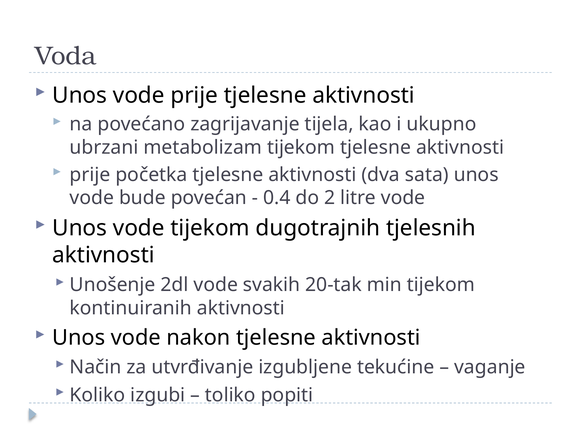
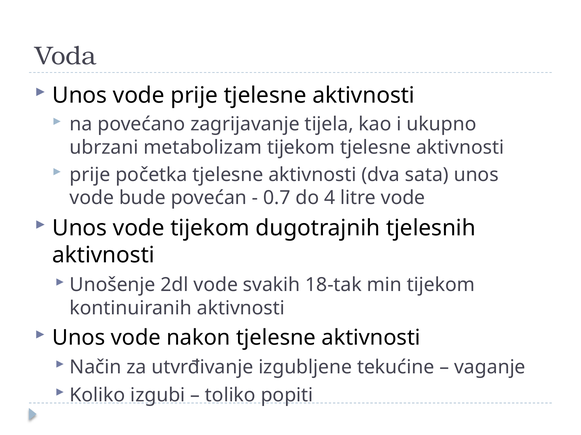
0.4: 0.4 -> 0.7
2: 2 -> 4
20-tak: 20-tak -> 18-tak
